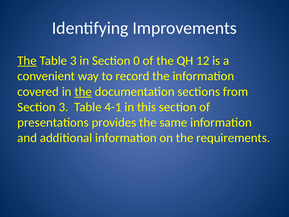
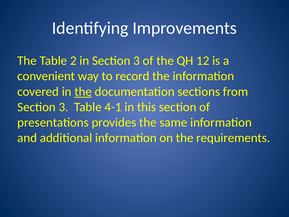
The at (27, 61) underline: present -> none
Table 3: 3 -> 2
in Section 0: 0 -> 3
